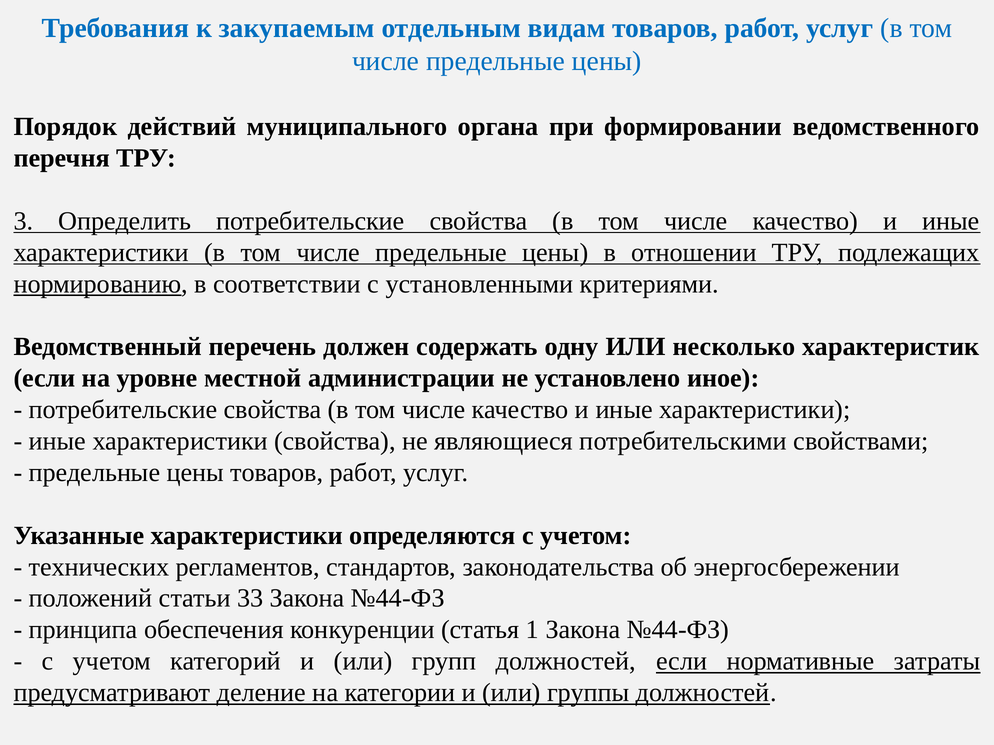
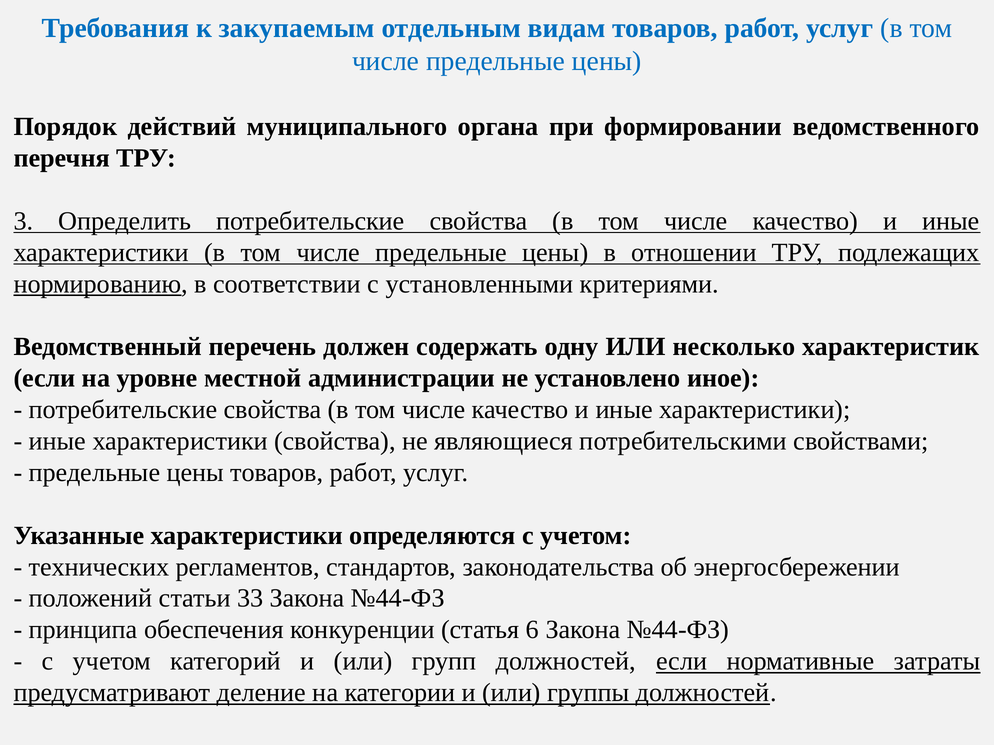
1: 1 -> 6
